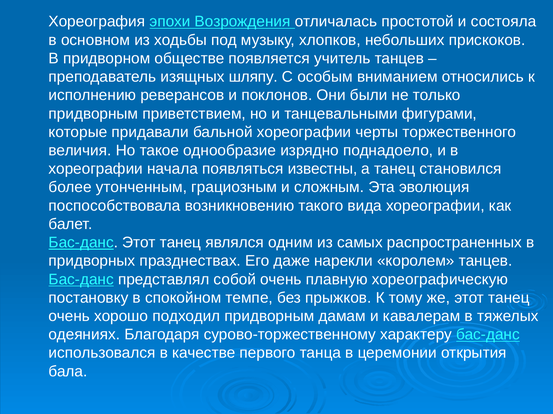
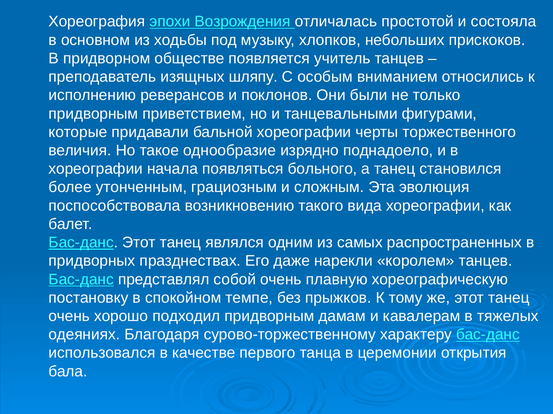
известны: известны -> больного
